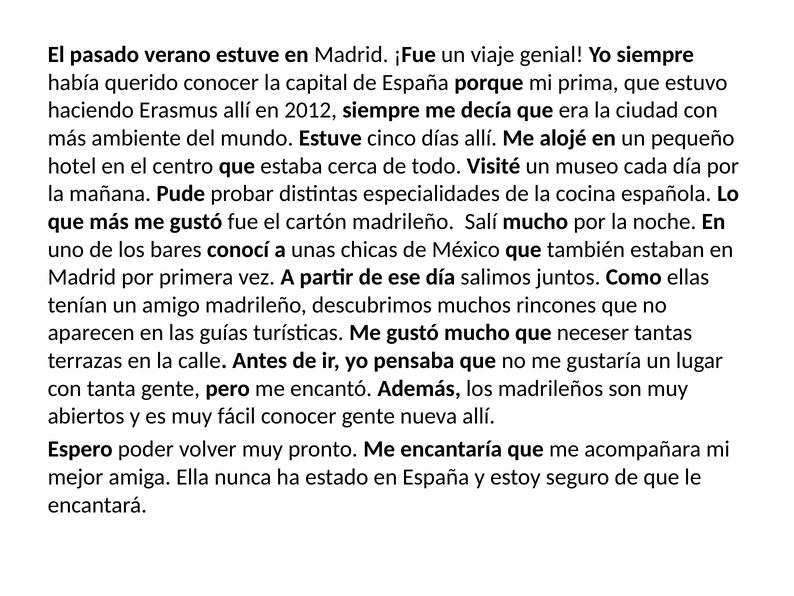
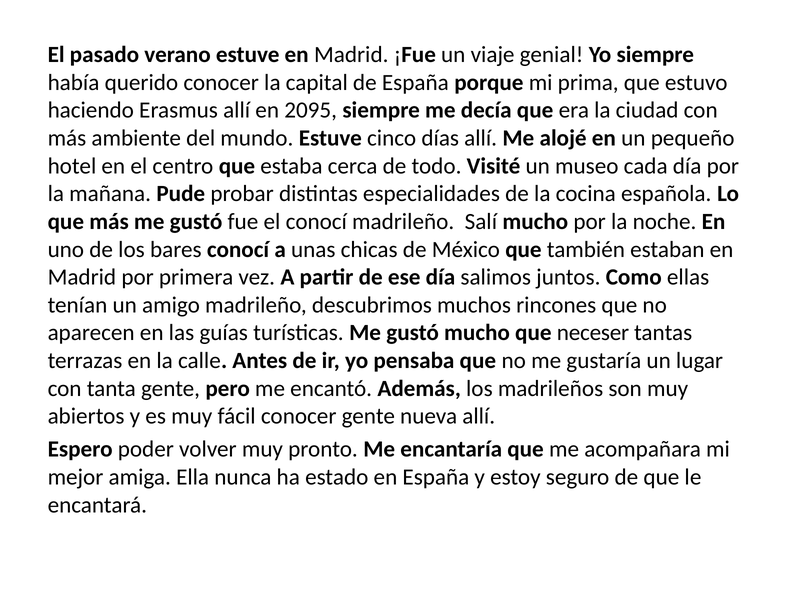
2012: 2012 -> 2095
el cartón: cartón -> conocí
